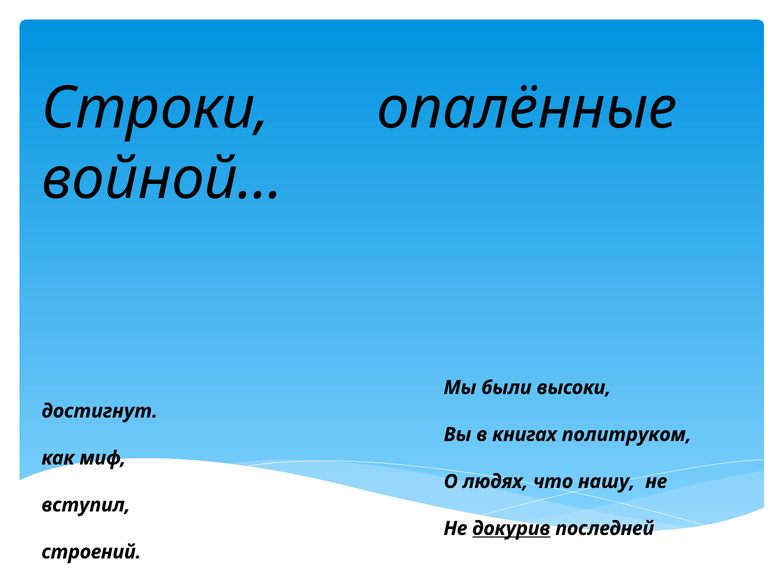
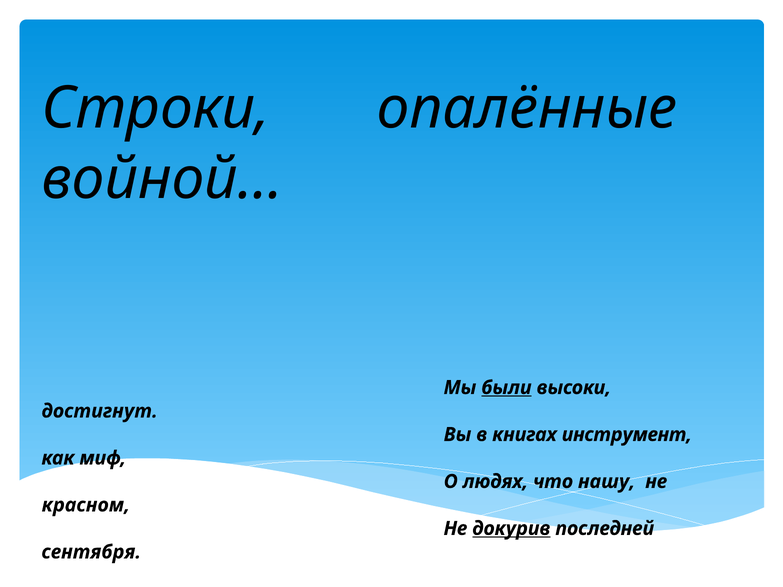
были underline: none -> present
политруком: политруком -> инструмент
вступил: вступил -> красном
строений: строений -> сентября
